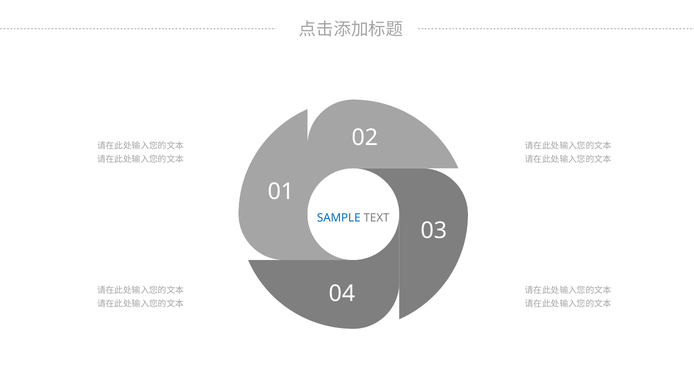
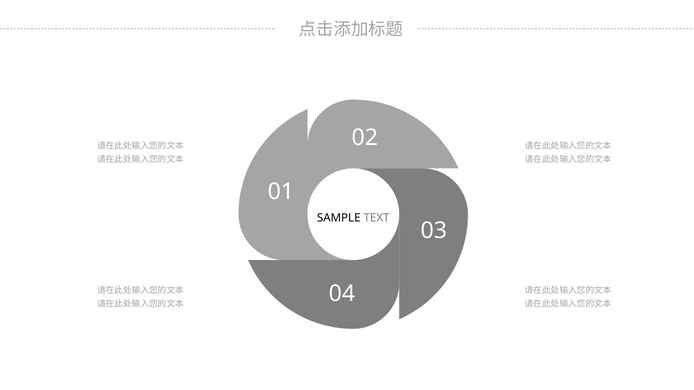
SAMPLE colour: blue -> black
